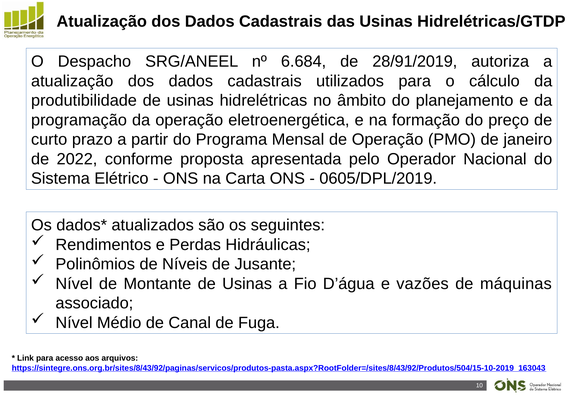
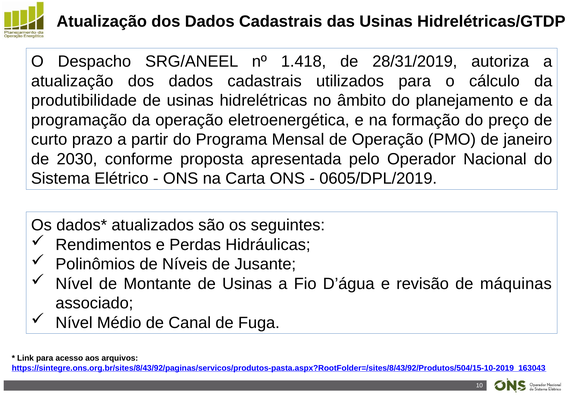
6.684: 6.684 -> 1.418
28/91/2019: 28/91/2019 -> 28/31/2019
2022: 2022 -> 2030
vazões: vazões -> revisão
